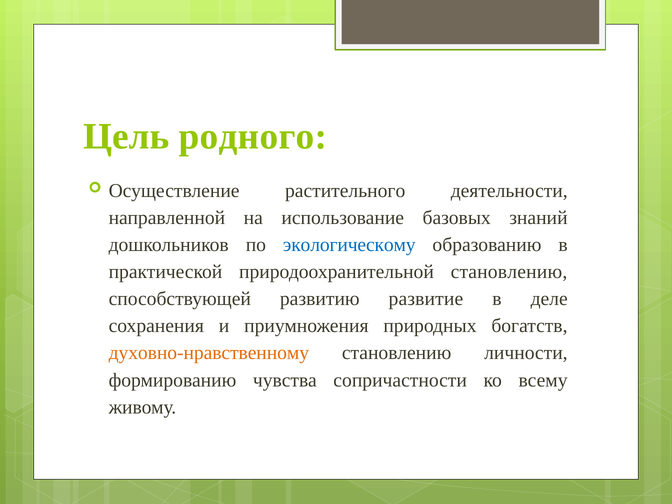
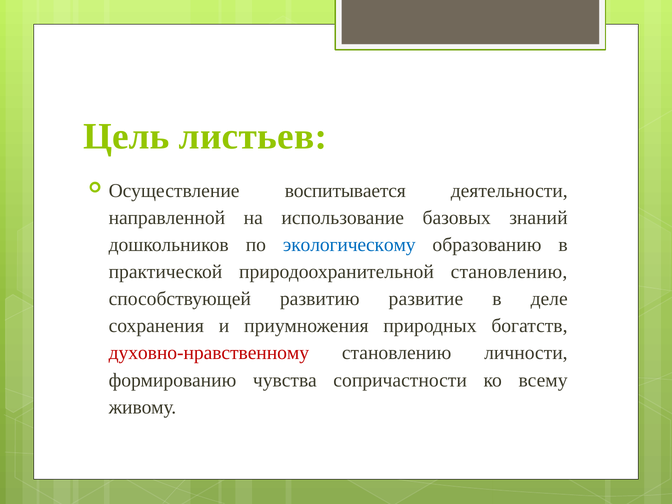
родного: родного -> листьев
растительного: растительного -> воспитывается
духовно-нравственному colour: orange -> red
